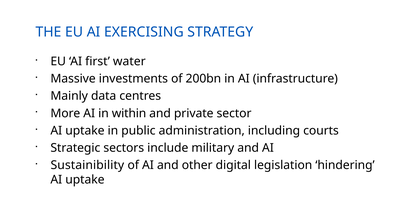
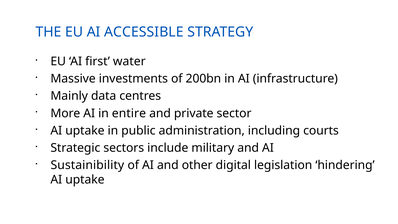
EXERCISING: EXERCISING -> ACCESSIBLE
within: within -> entire
